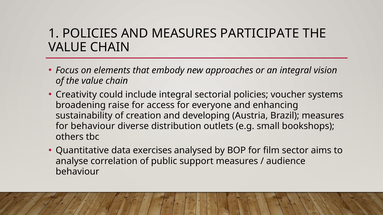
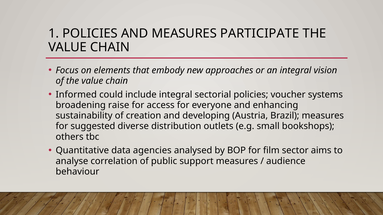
Creativity: Creativity -> Informed
for behaviour: behaviour -> suggested
exercises: exercises -> agencies
